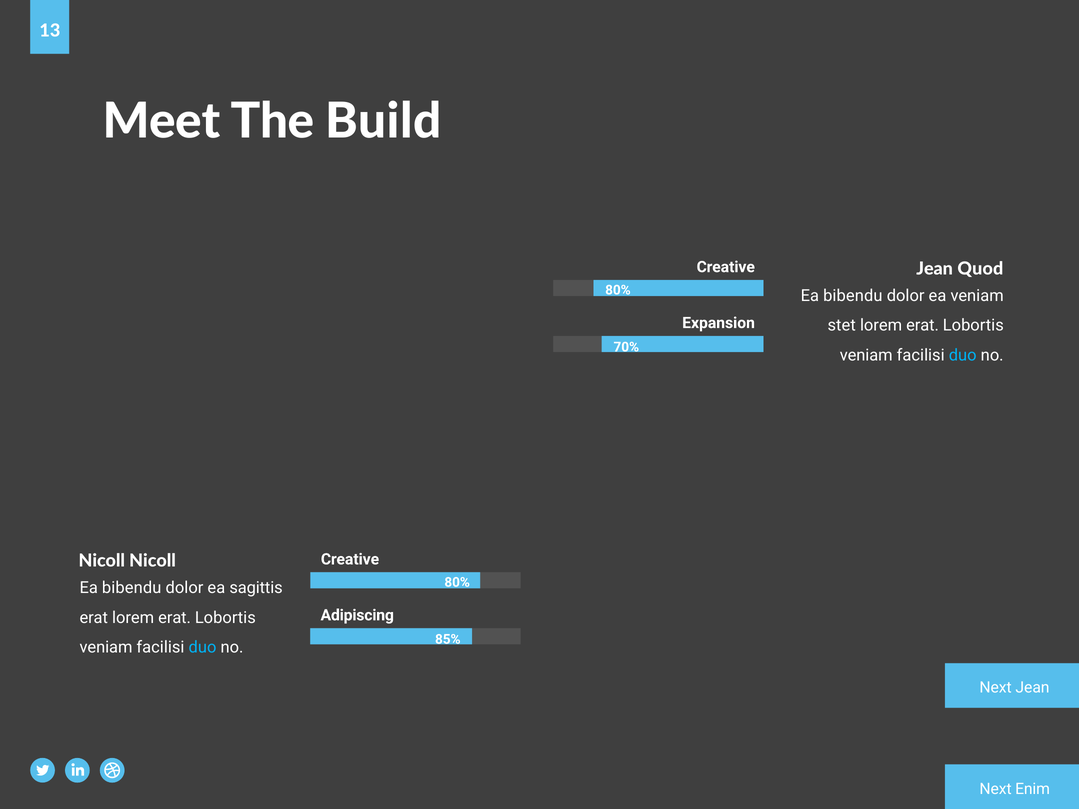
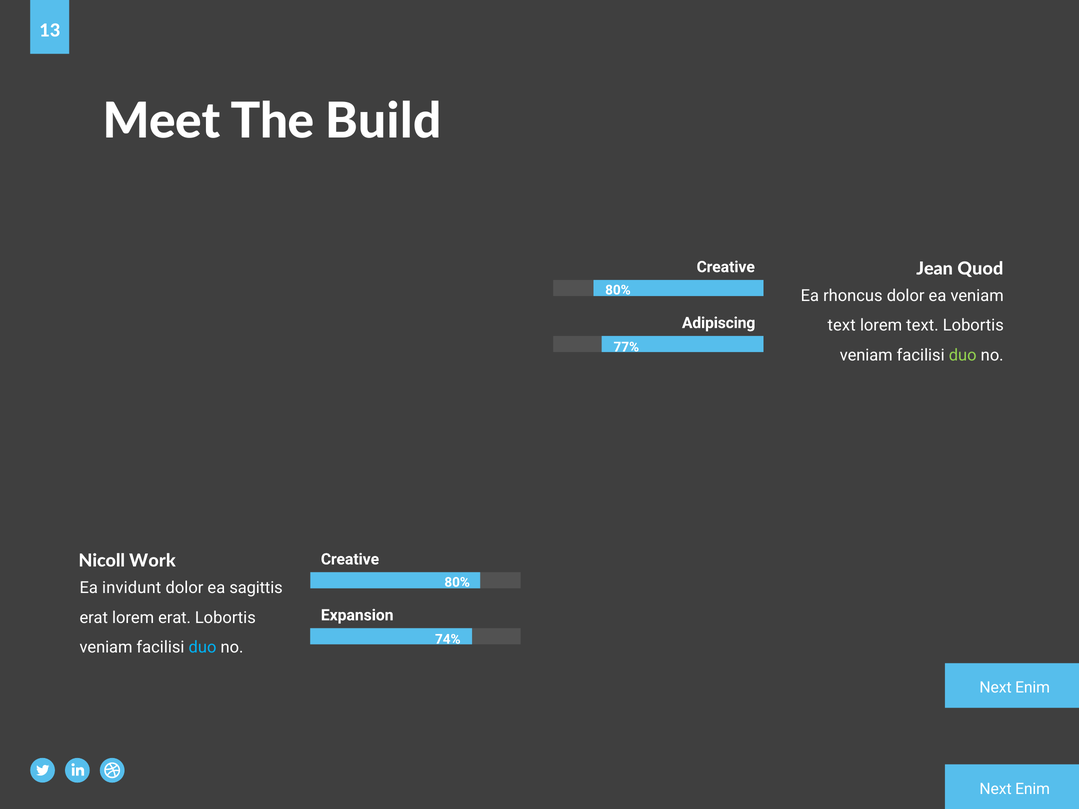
bibendu at (853, 296): bibendu -> rhoncus
Expansion: Expansion -> Adipiscing
stet at (842, 326): stet -> text
erat at (923, 326): erat -> text
70%: 70% -> 77%
duo at (963, 355) colour: light blue -> light green
Nicoll Nicoll: Nicoll -> Work
bibendu at (132, 588): bibendu -> invidunt
Adipiscing: Adipiscing -> Expansion
85%: 85% -> 74%
Jean at (1033, 688): Jean -> Enim
